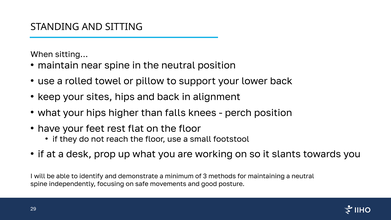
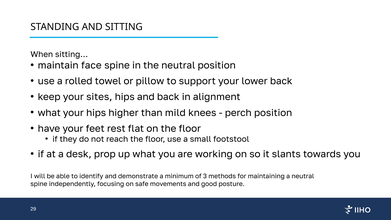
near: near -> face
falls: falls -> mild
